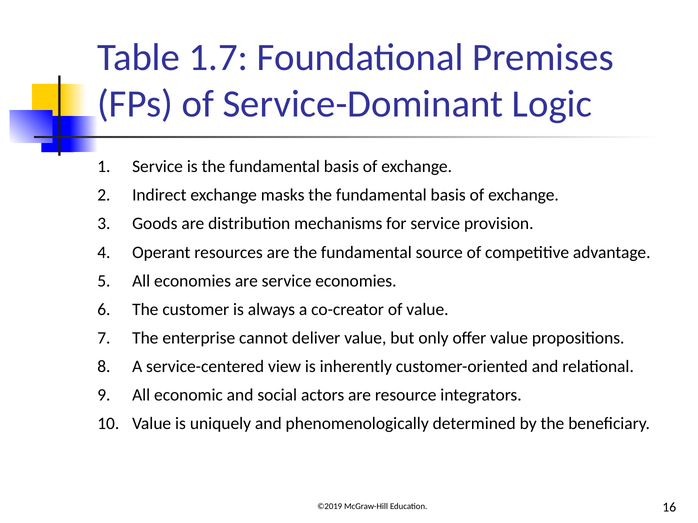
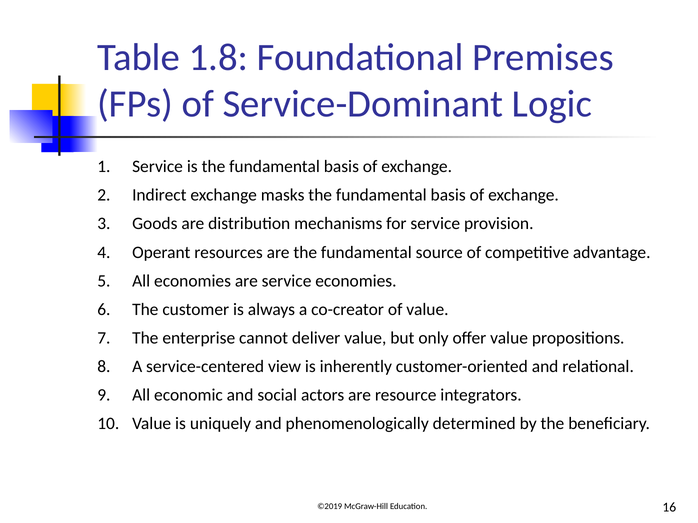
1.7: 1.7 -> 1.8
